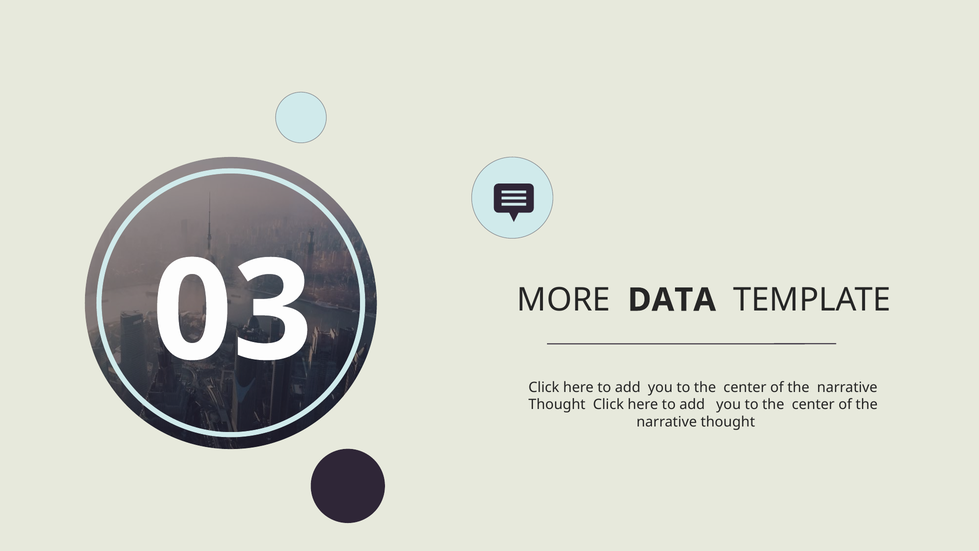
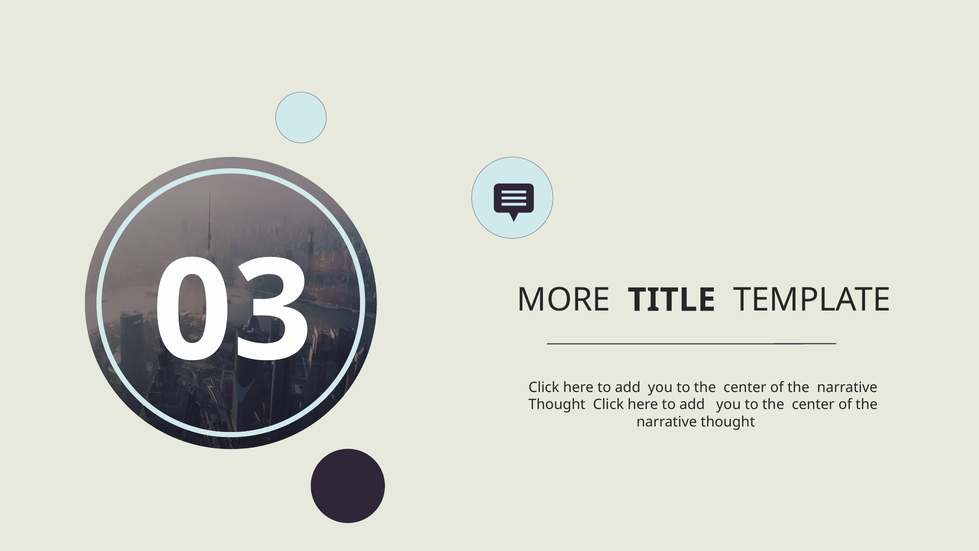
DATA: DATA -> TITLE
